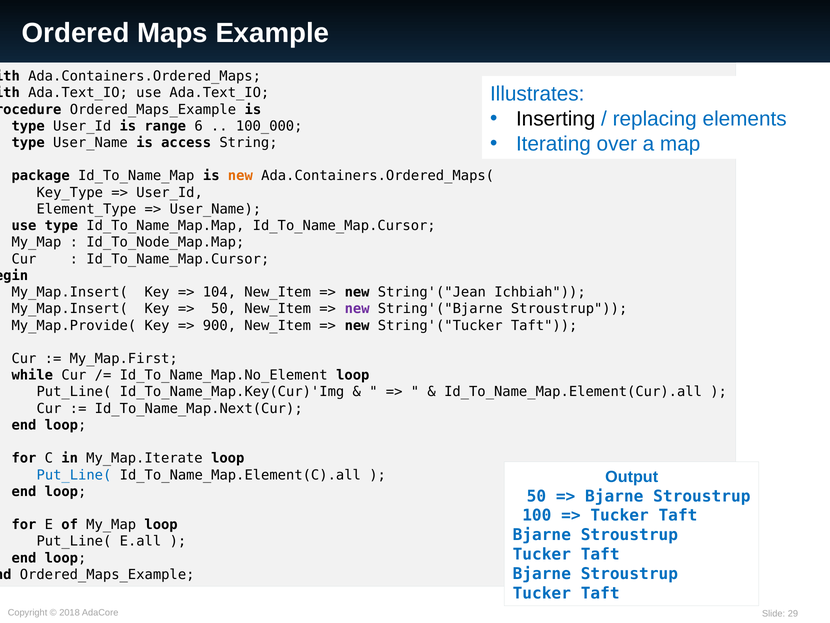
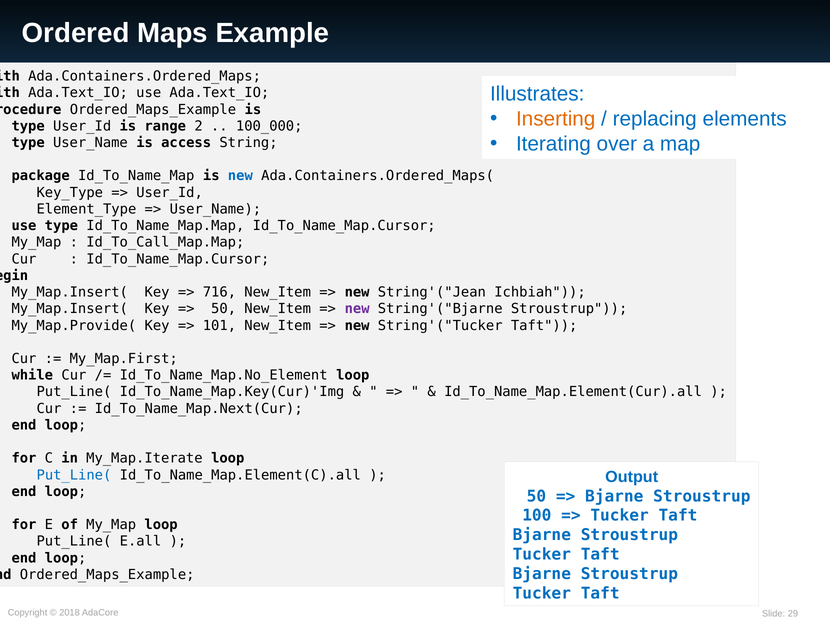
Inserting colour: black -> orange
6: 6 -> 2
new at (240, 176) colour: orange -> blue
Id_To_Node_Map.Map: Id_To_Node_Map.Map -> Id_To_Call_Map.Map
104: 104 -> 716
900: 900 -> 101
